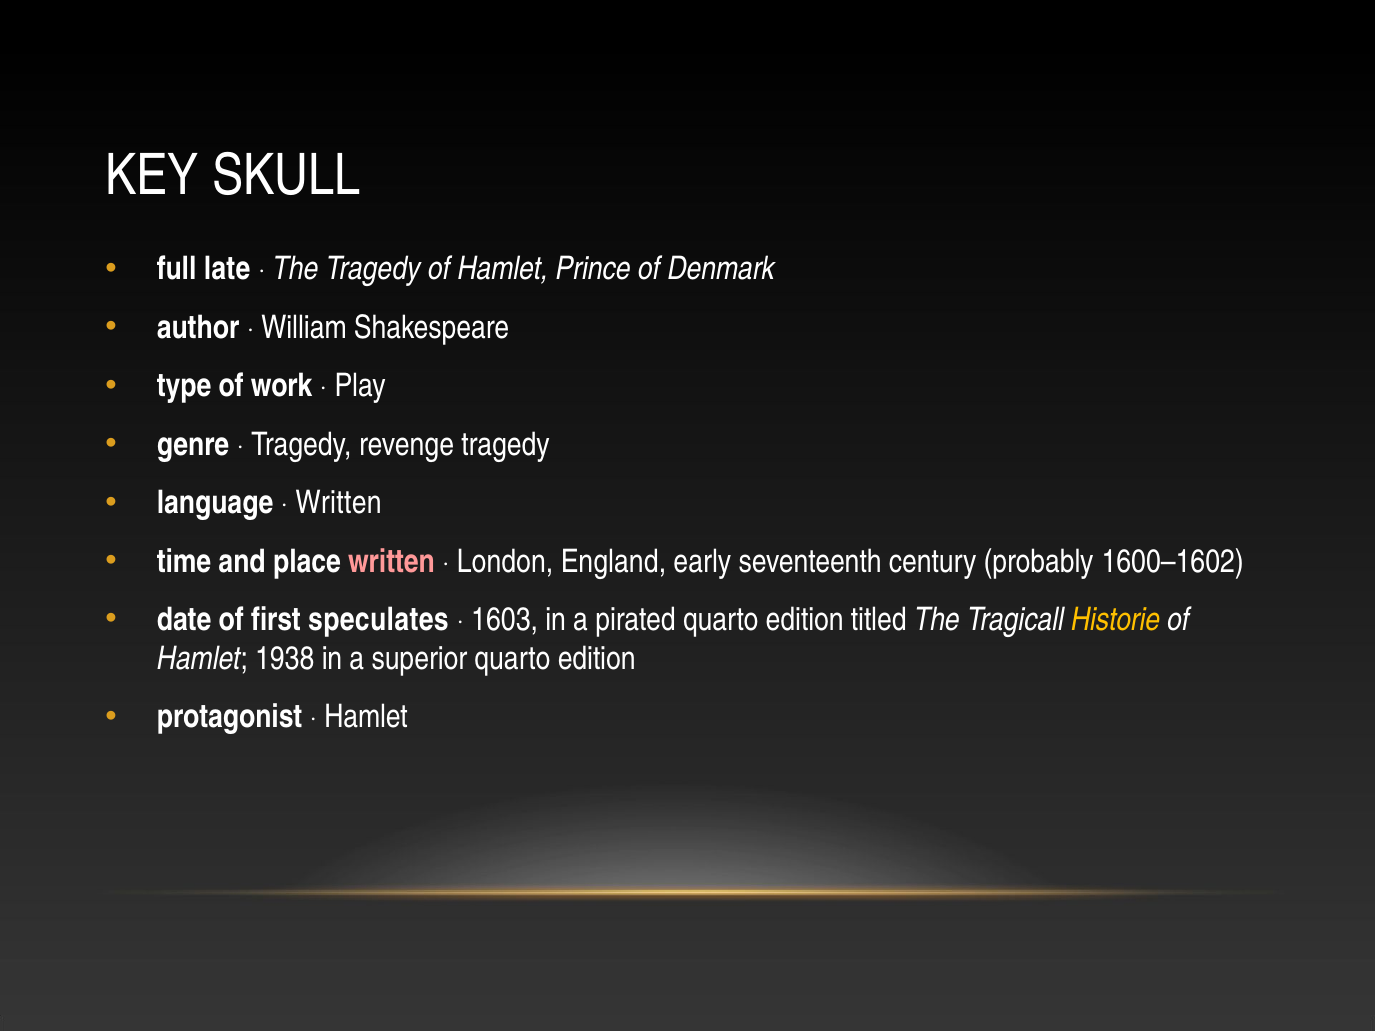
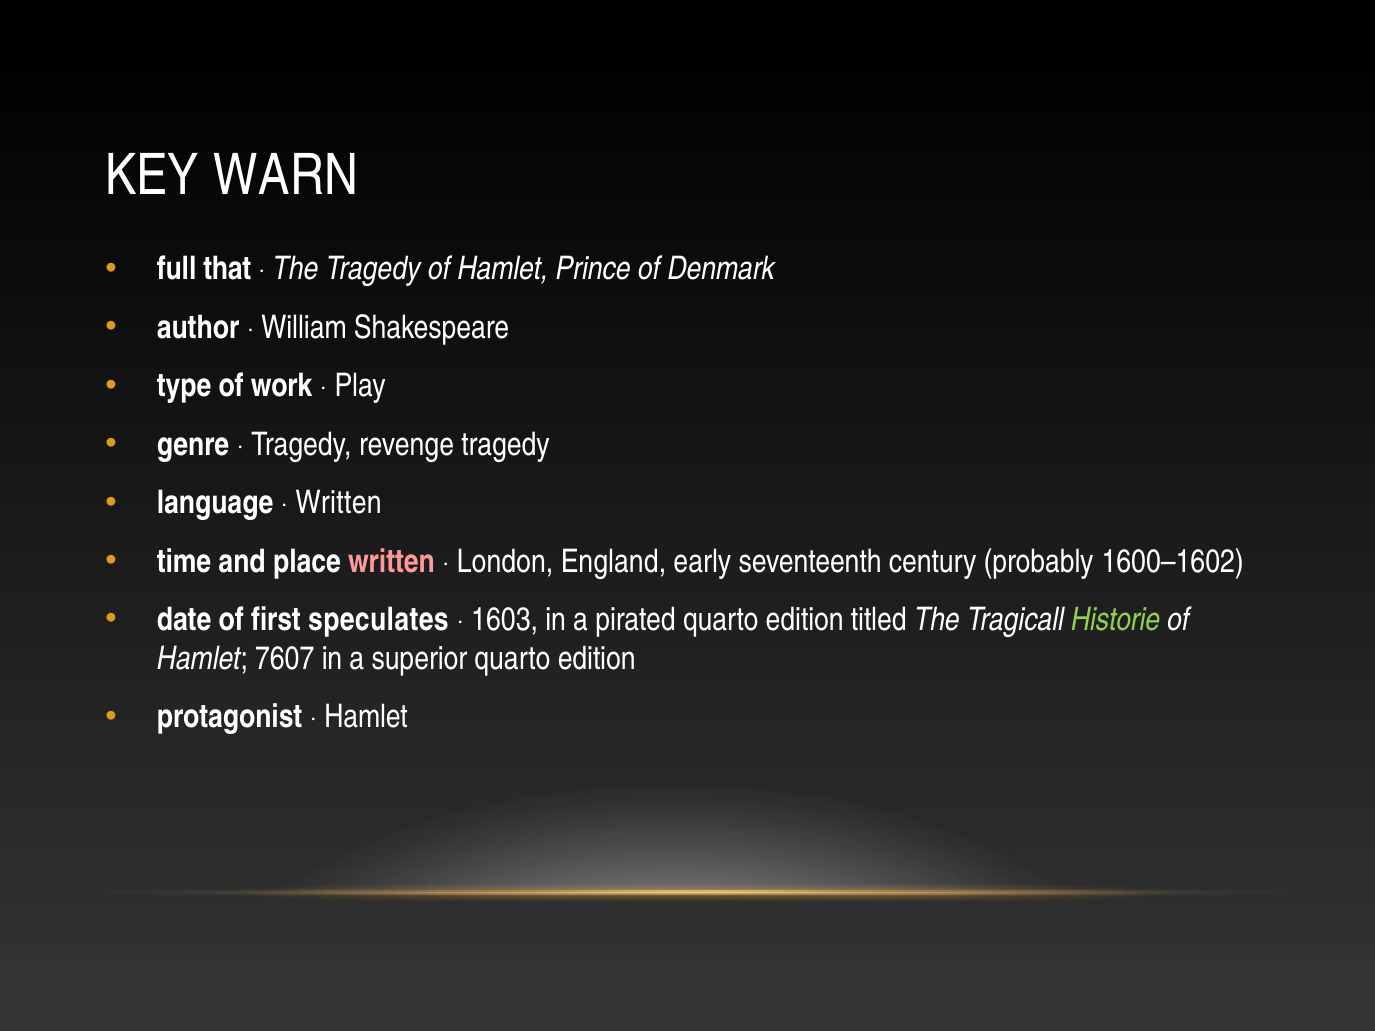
SKULL: SKULL -> WARN
late: late -> that
Historie colour: yellow -> light green
1938: 1938 -> 7607
